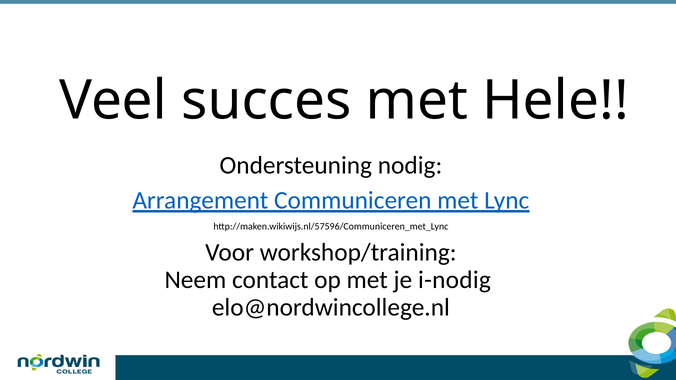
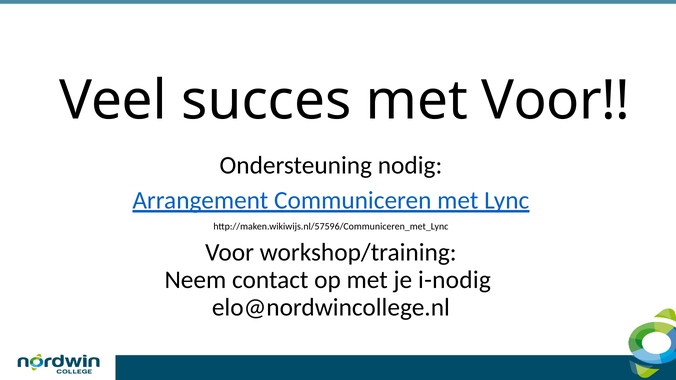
met Hele: Hele -> Voor
